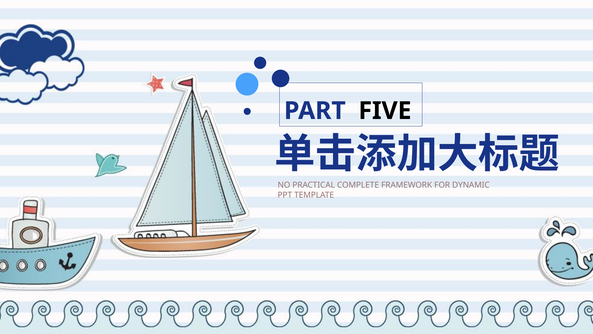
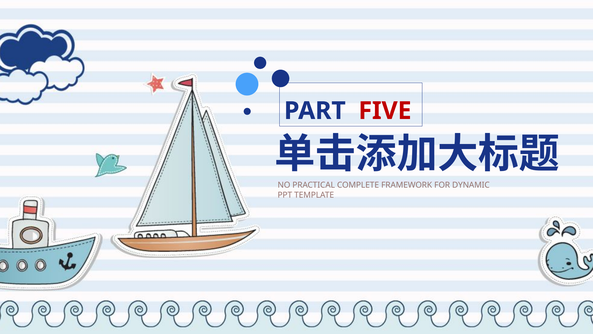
FIVE colour: black -> red
